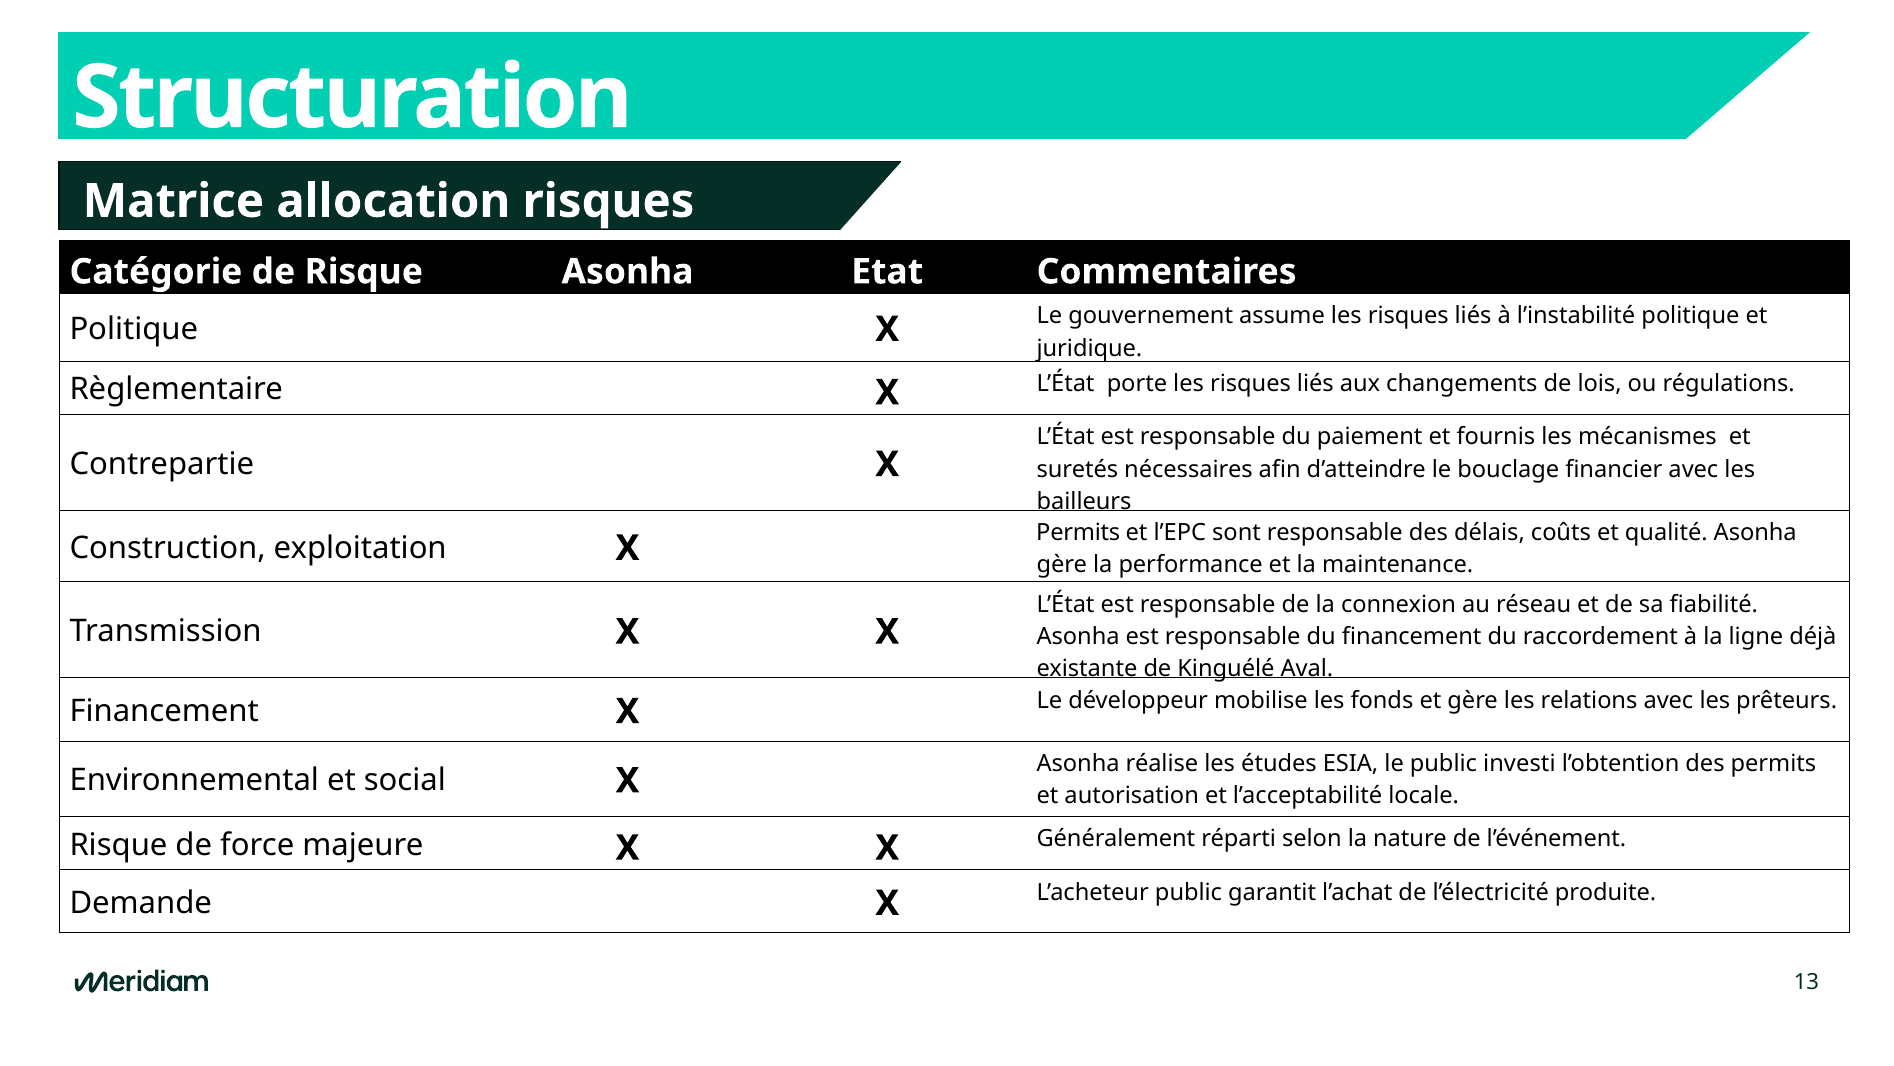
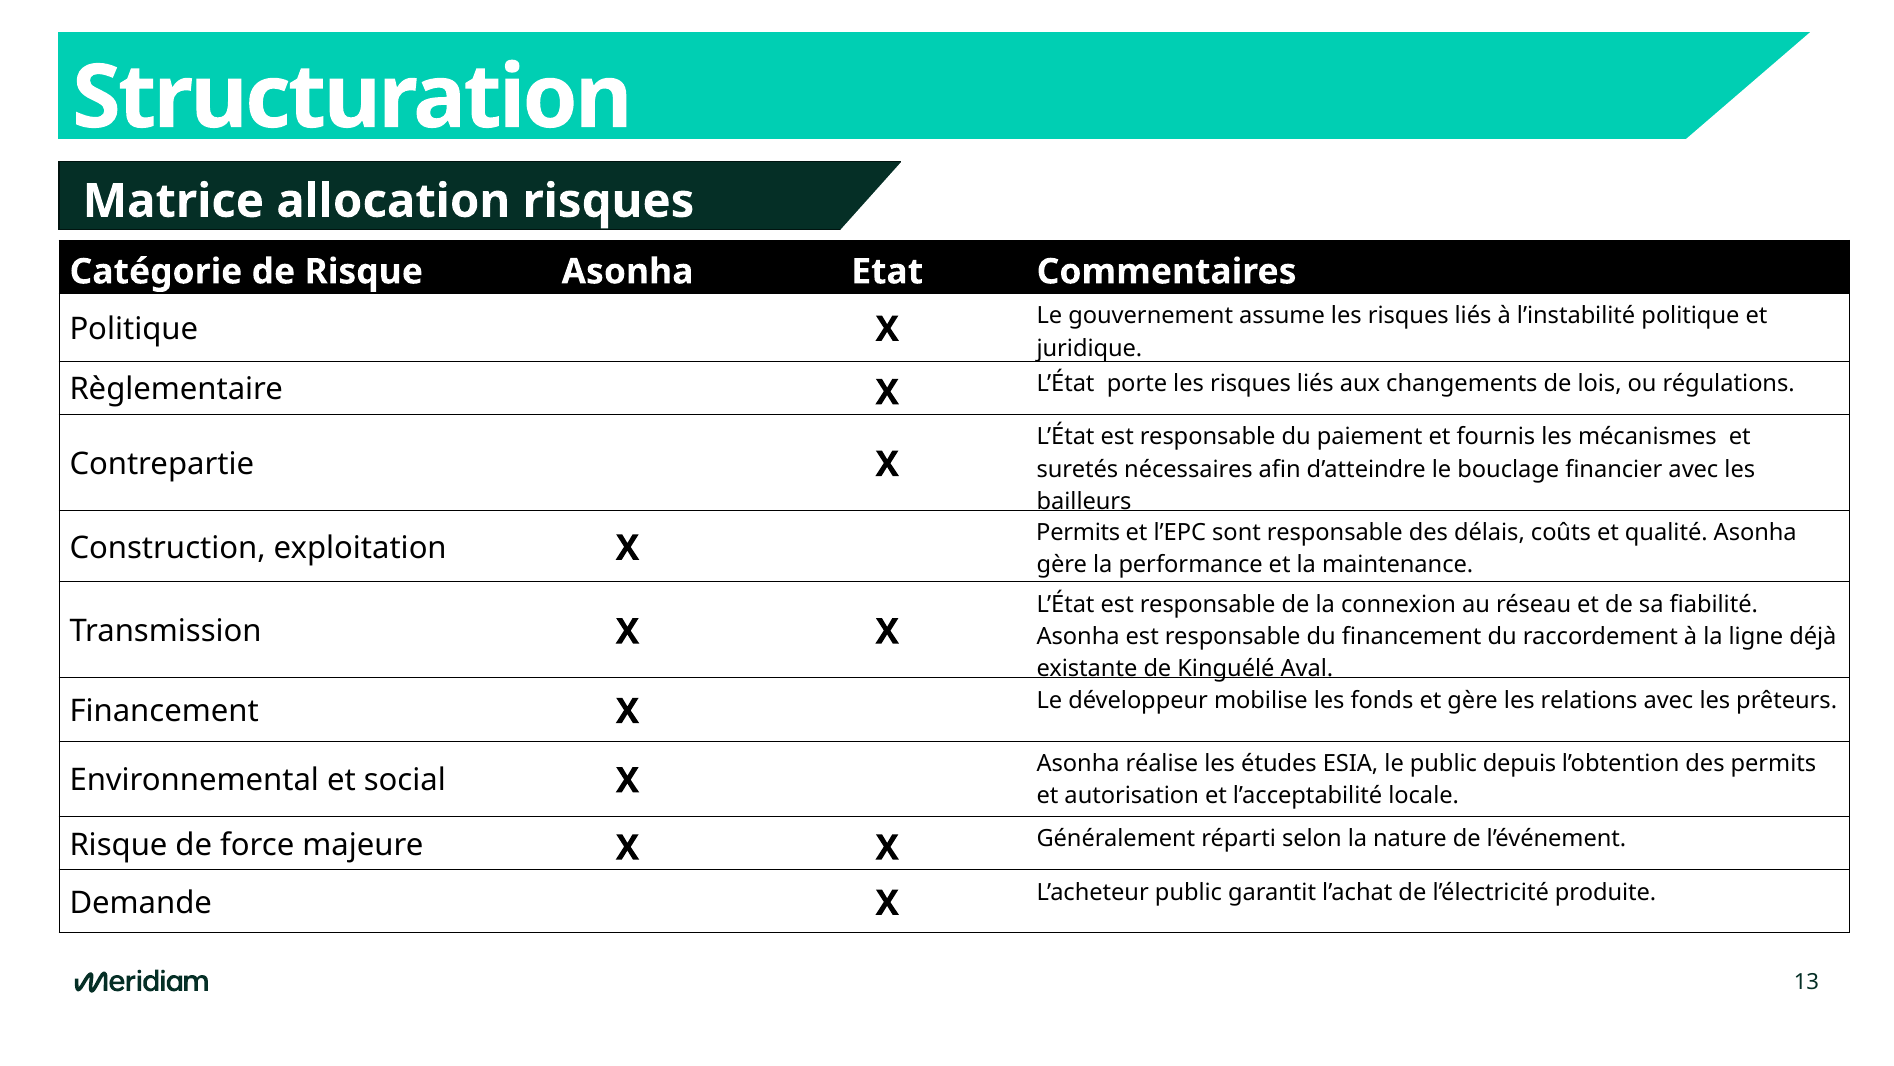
investi: investi -> depuis
